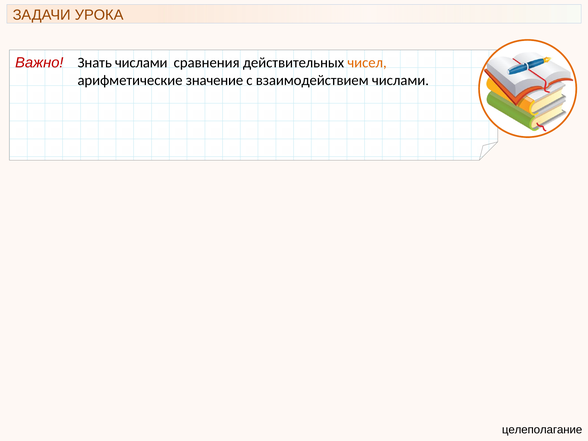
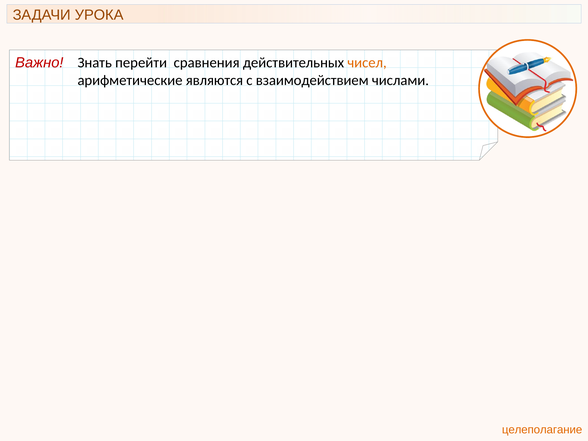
Знать числами: числами -> перейти
значение: значение -> являются
целеполагание colour: black -> orange
